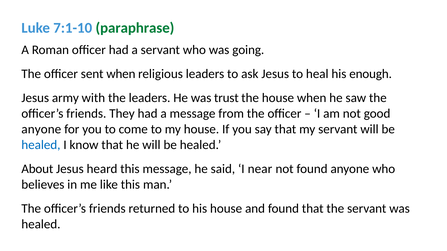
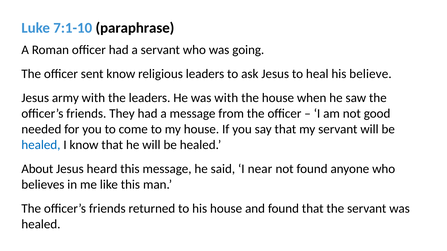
paraphrase colour: green -> black
sent when: when -> know
enough: enough -> believe
was trust: trust -> with
anyone at (41, 129): anyone -> needed
